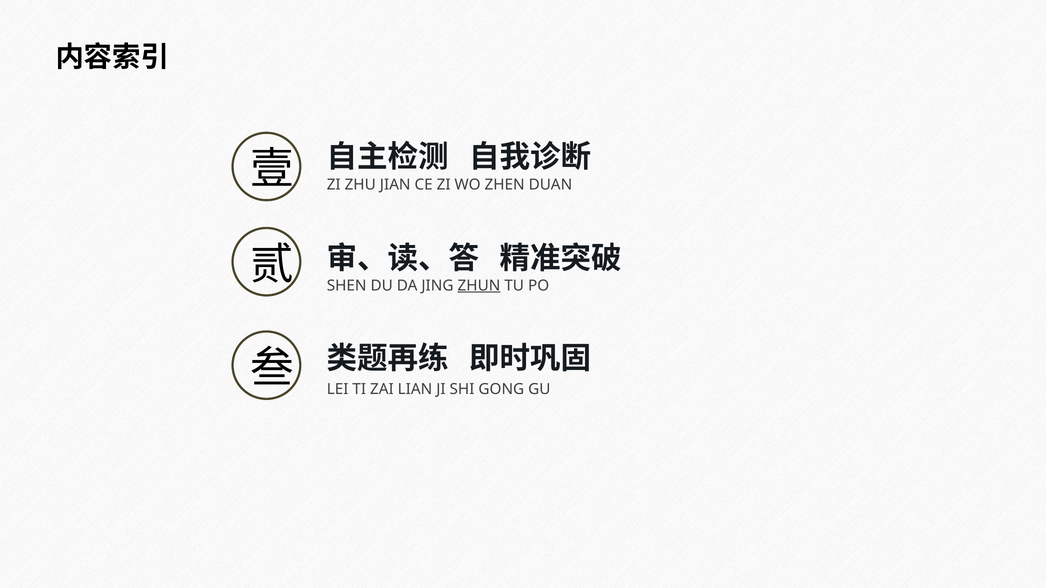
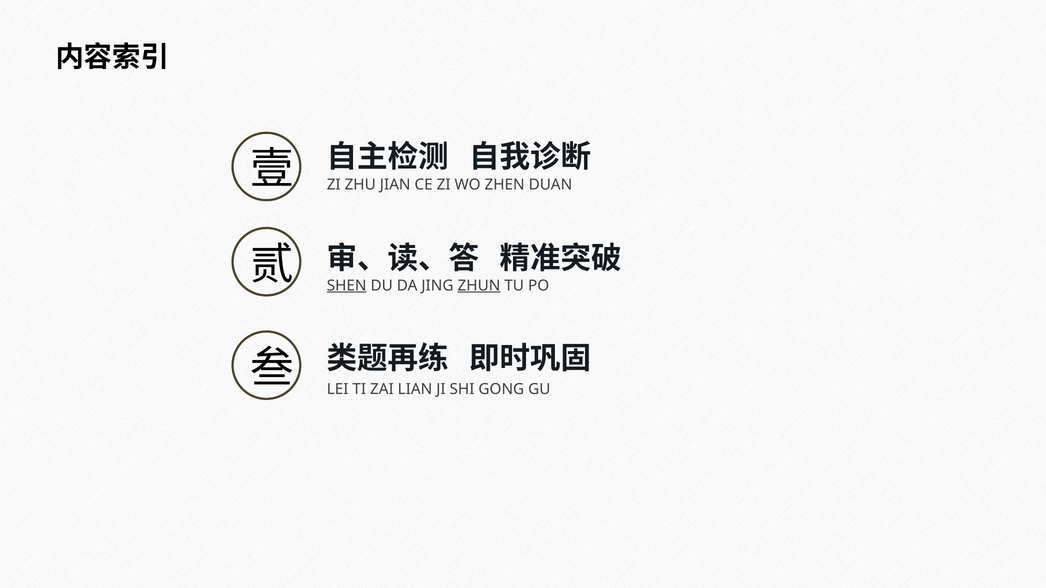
SHEN underline: none -> present
